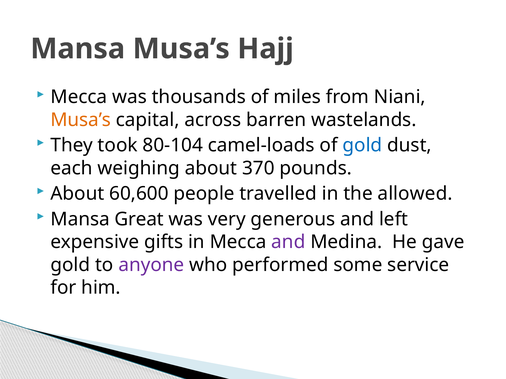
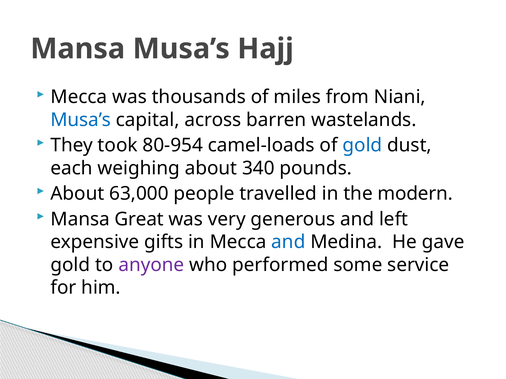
Musa’s at (81, 120) colour: orange -> blue
80-104: 80-104 -> 80-954
370: 370 -> 340
60,600: 60,600 -> 63,000
allowed: allowed -> modern
and at (288, 242) colour: purple -> blue
